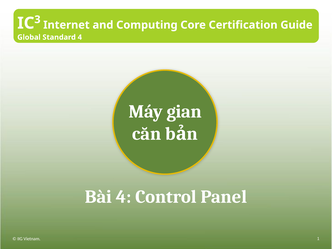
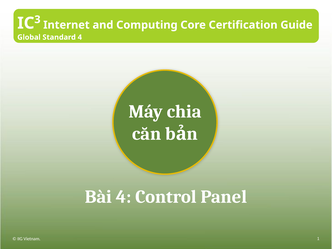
gian: gian -> chia
